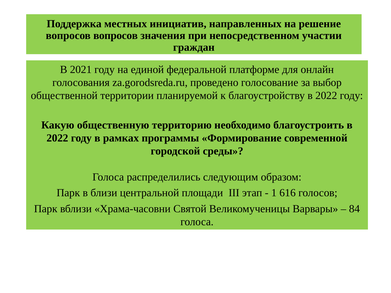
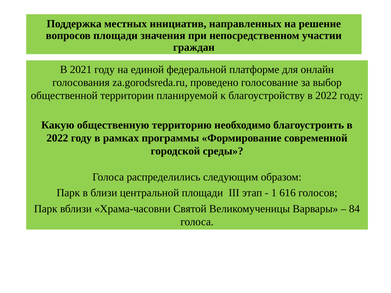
вопросов вопросов: вопросов -> площади
